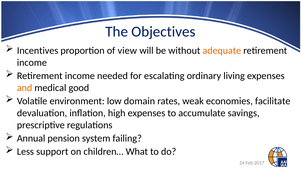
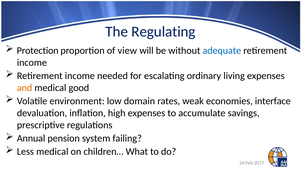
Objectives: Objectives -> Regulating
Incentives: Incentives -> Protection
adequate colour: orange -> blue
facilitate: facilitate -> interface
Less support: support -> medical
